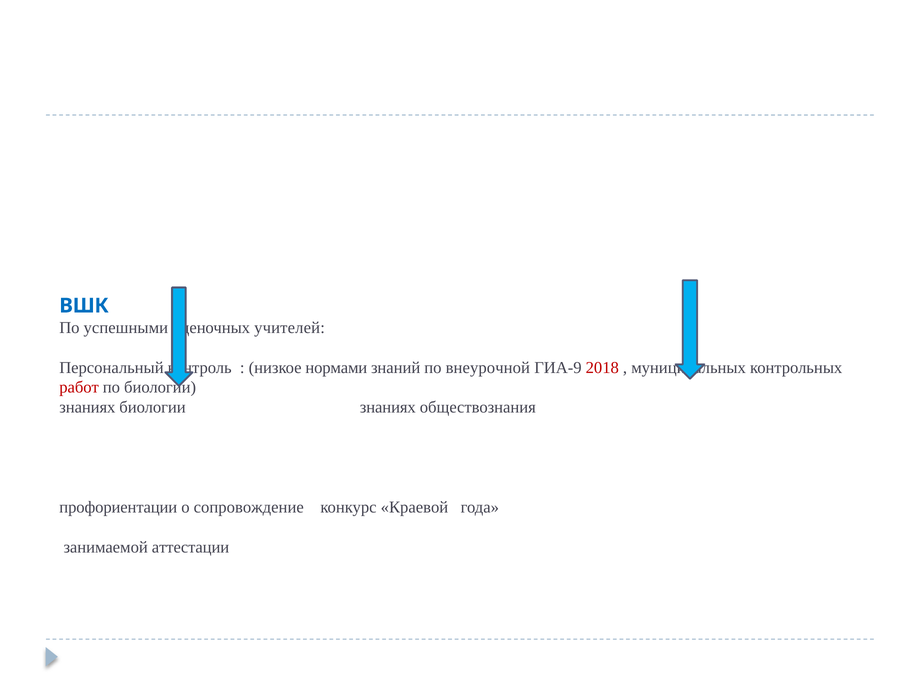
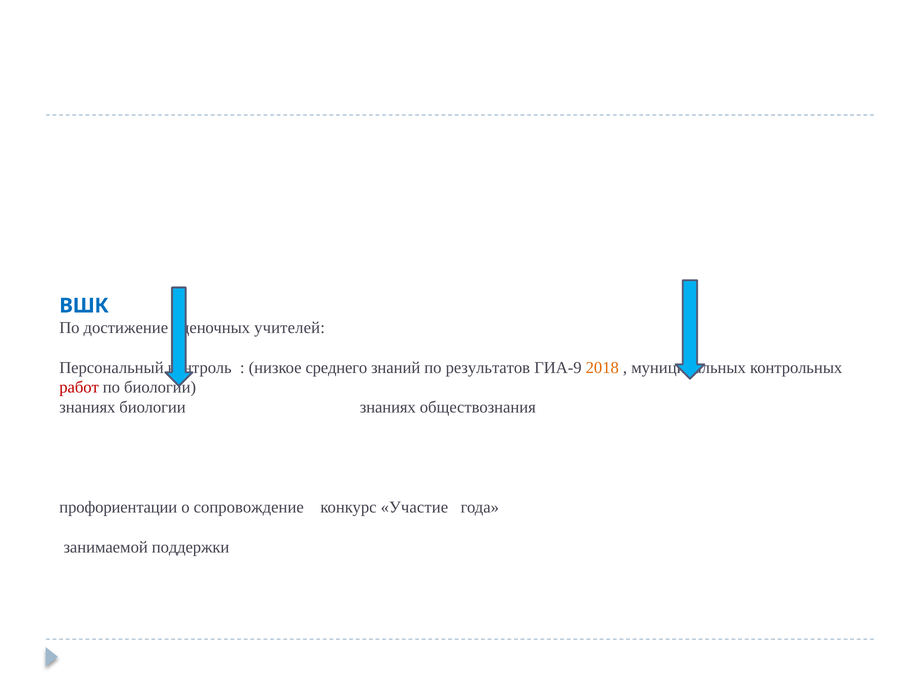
успешными: успешными -> достижение
нормами: нормами -> среднего
внеурочной: внеурочной -> результатов
2018 colour: red -> orange
Краевой: Краевой -> Участие
аттестации: аттестации -> поддержки
